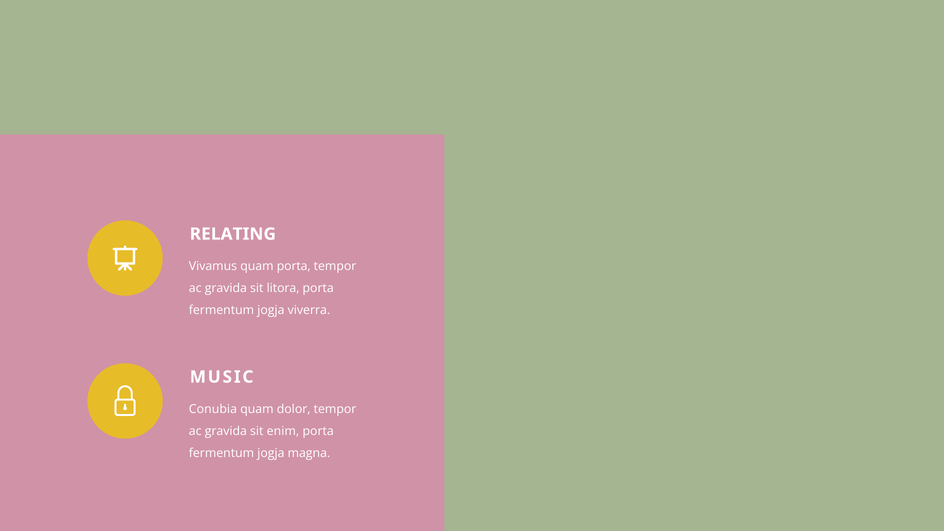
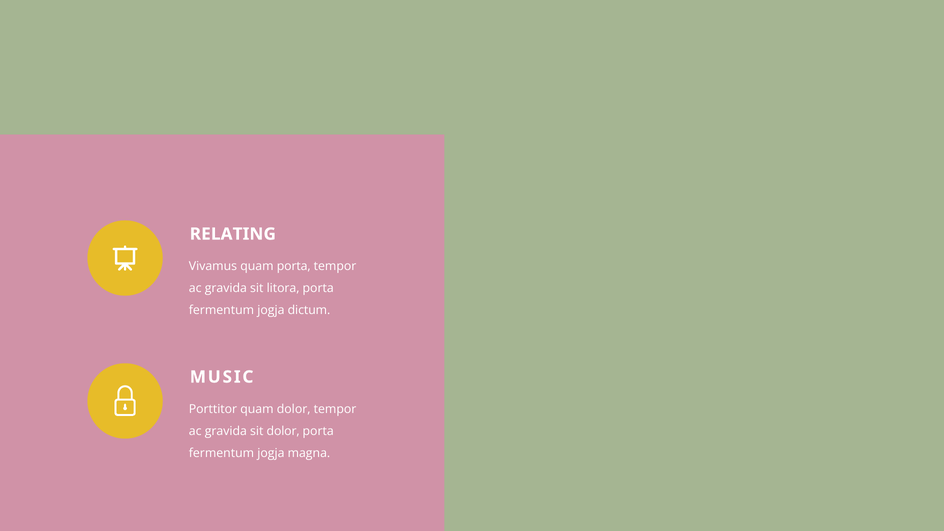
viverra: viverra -> dictum
Conubia: Conubia -> Porttitor
sit enim: enim -> dolor
